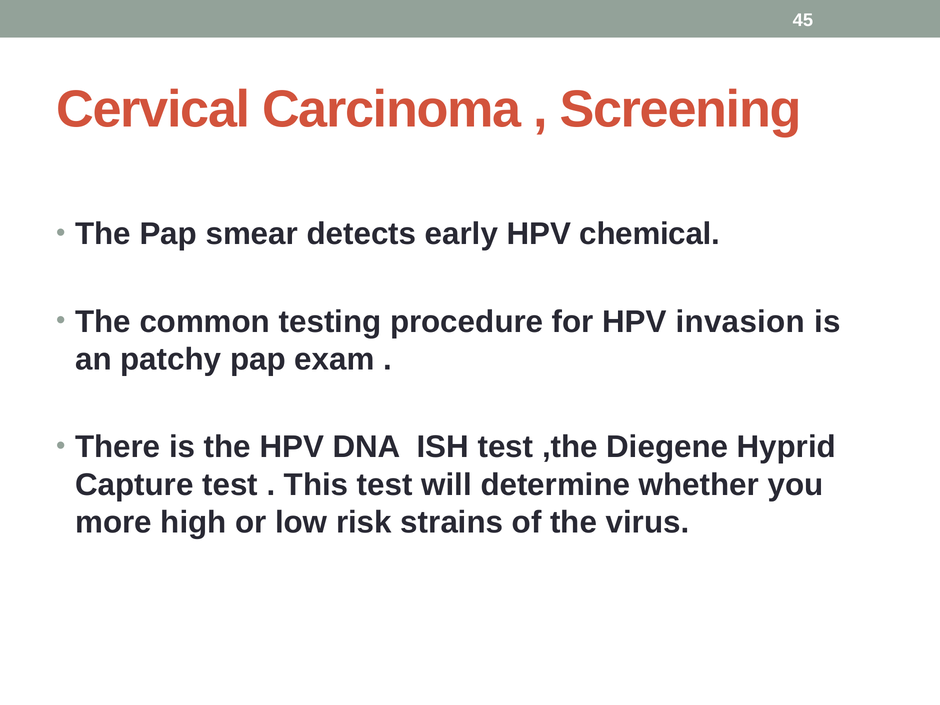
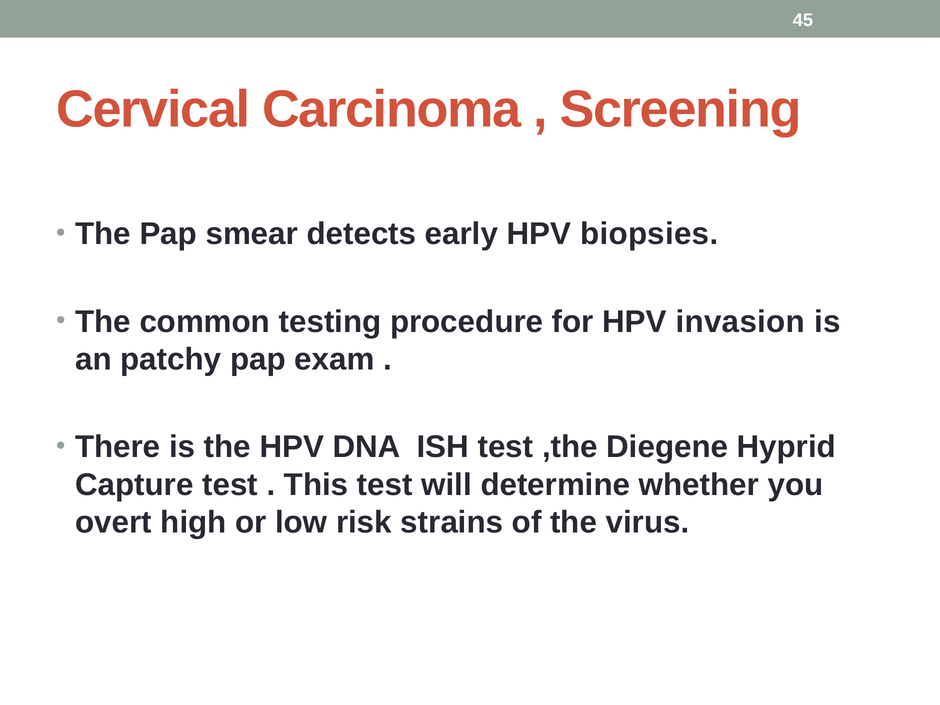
chemical: chemical -> biopsies
more: more -> overt
